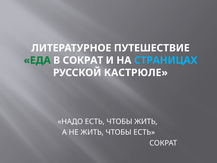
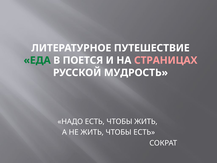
В СОКРАТ: СОКРАТ -> ПОЕТСЯ
СТРАНИЦАХ colour: light blue -> pink
КАСТРЮЛЕ: КАСТРЮЛЕ -> МУДРОСТЬ
